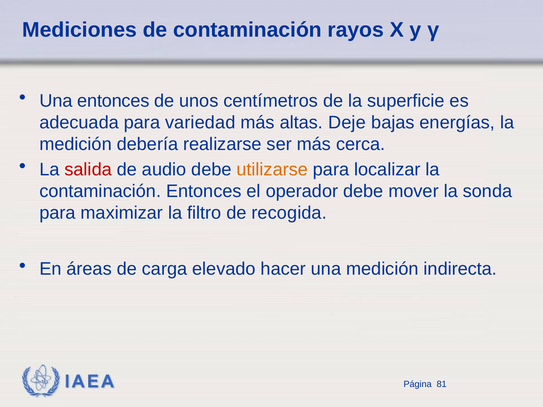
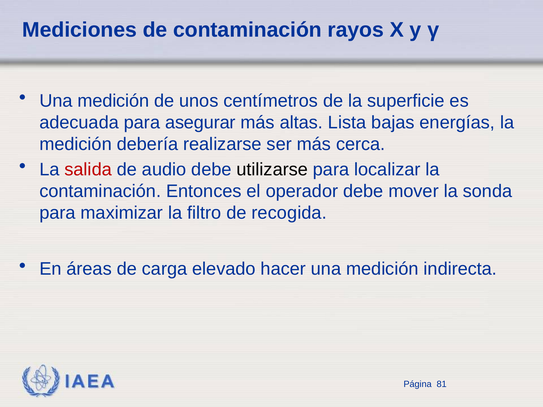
entonces at (113, 101): entonces -> medición
variedad: variedad -> asegurar
Deje: Deje -> Lista
utilizarse colour: orange -> black
